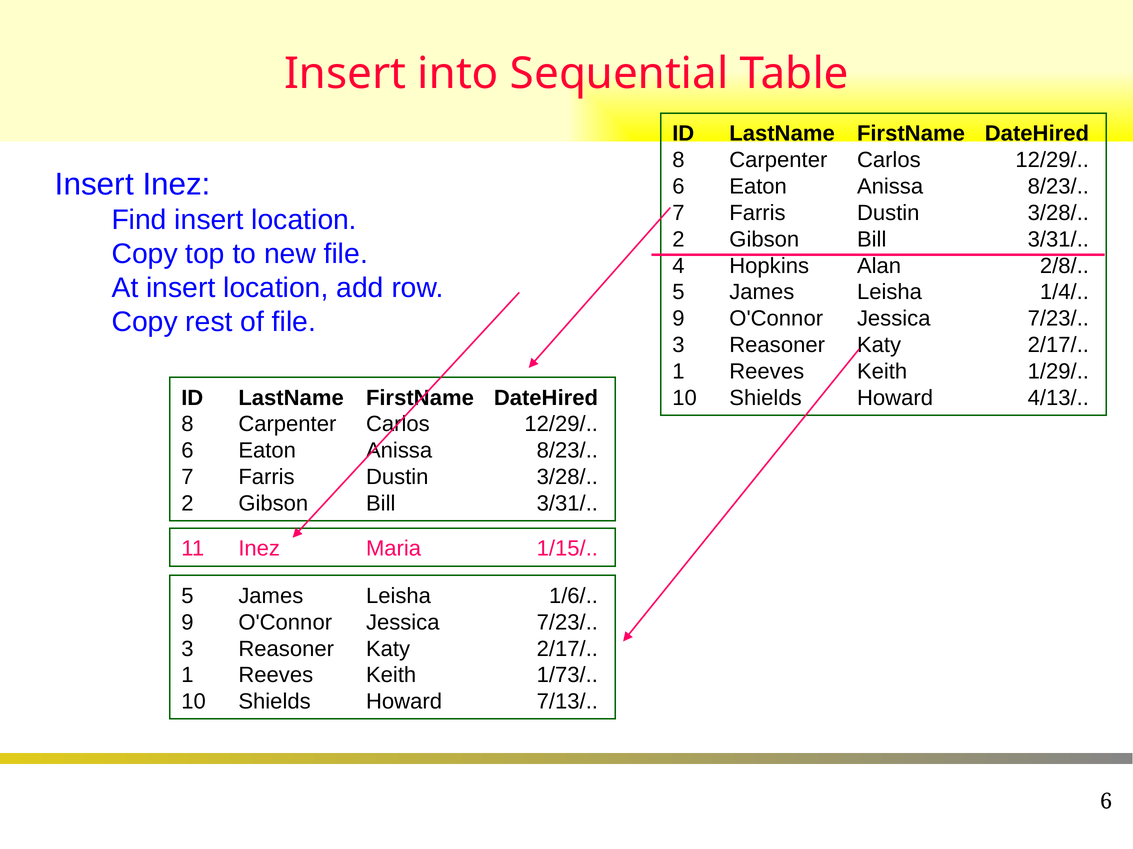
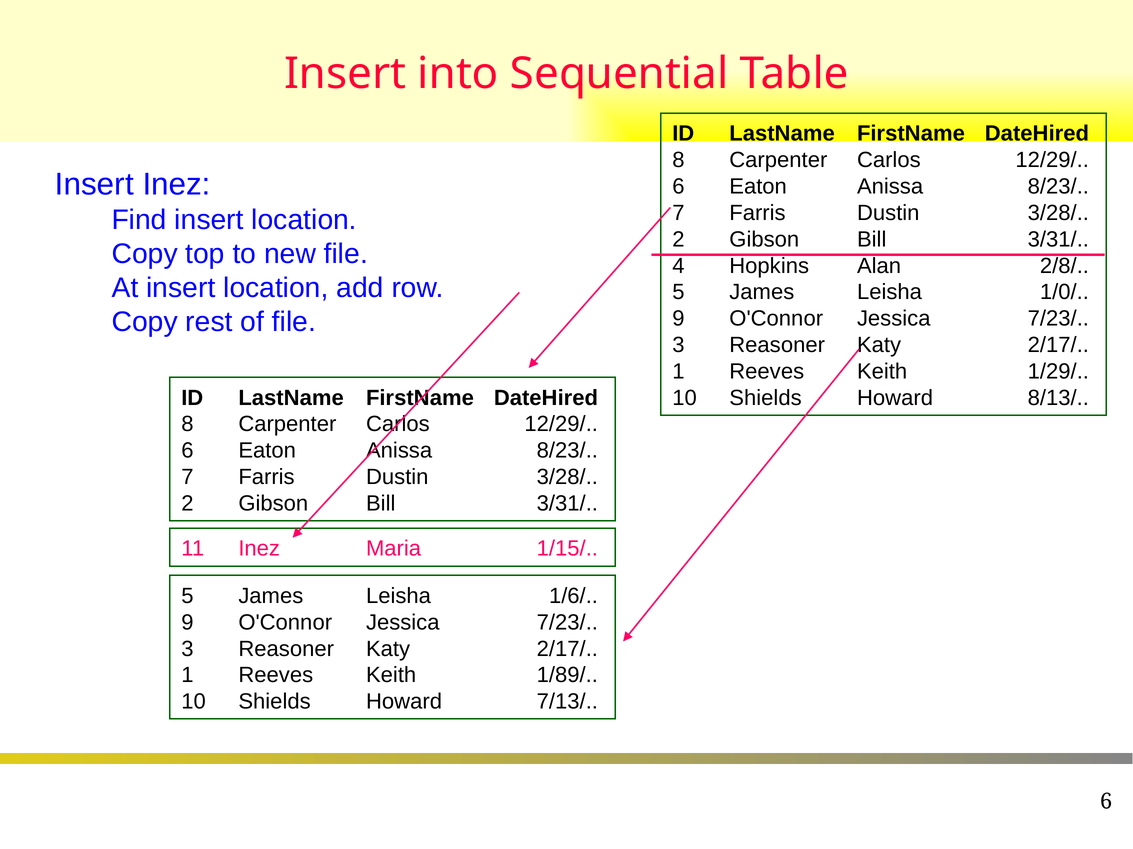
1/4/: 1/4/ -> 1/0/
4/13/: 4/13/ -> 8/13/
1/73/: 1/73/ -> 1/89/
